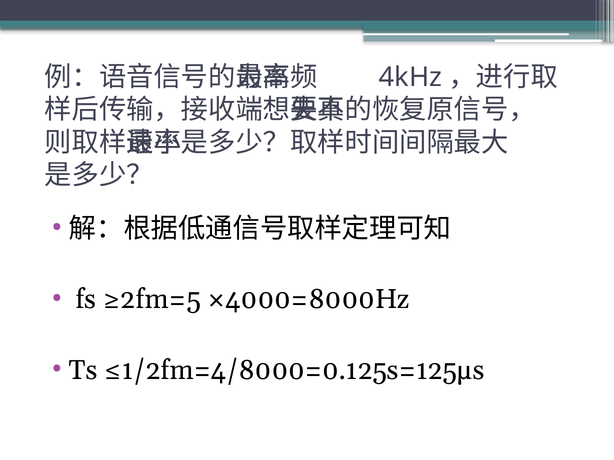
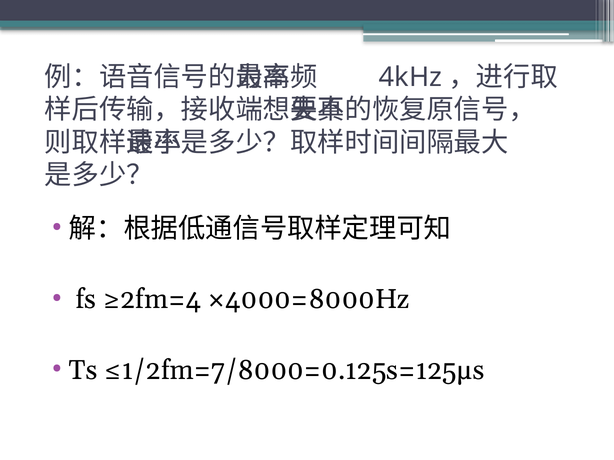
≥2fm=5: ≥2fm=5 -> ≥2fm=4
≤1/2fm=4/8000=0.125s=125µs: ≤1/2fm=4/8000=0.125s=125µs -> ≤1/2fm=7/8000=0.125s=125µs
